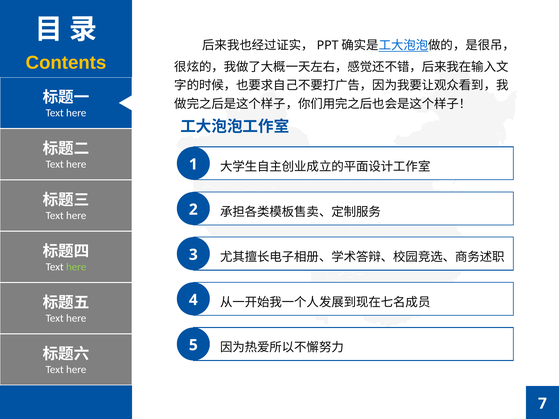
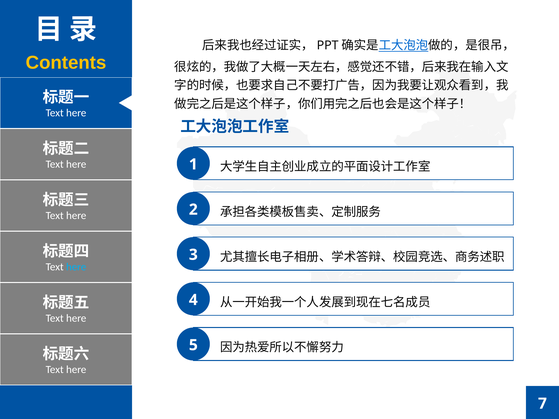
here at (76, 267) colour: light green -> light blue
